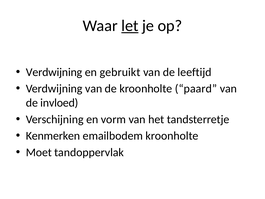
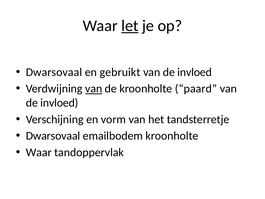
Verdwijning at (54, 72): Verdwijning -> Dwarsovaal
leeftijd at (195, 72): leeftijd -> invloed
van at (94, 89) underline: none -> present
Kenmerken at (53, 136): Kenmerken -> Dwarsovaal
Moet at (39, 152): Moet -> Waar
